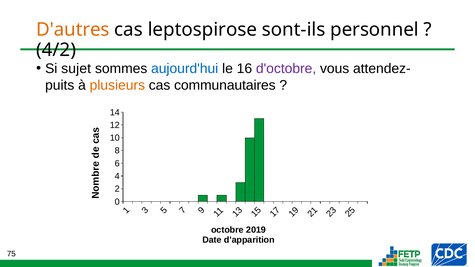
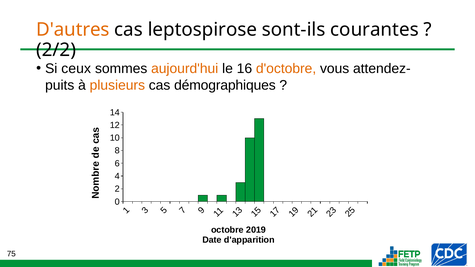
personnel: personnel -> courantes
4/2: 4/2 -> 2/2
sujet: sujet -> ceux
aujourd'hui colour: blue -> orange
d'octobre colour: purple -> orange
communautaires: communautaires -> démographiques
